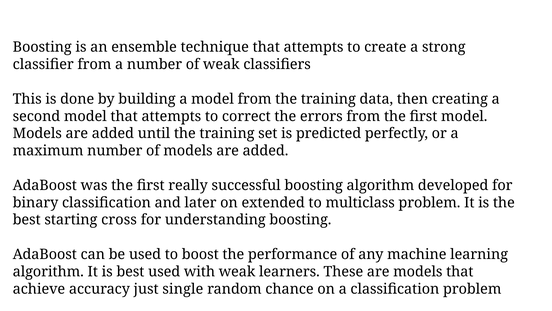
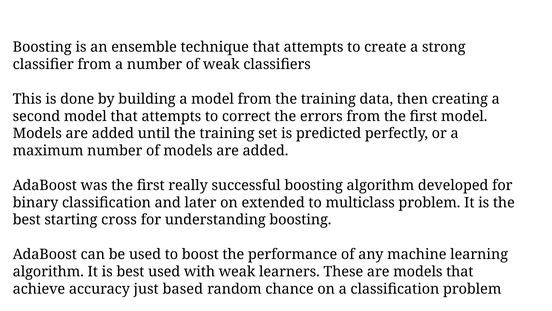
single: single -> based
